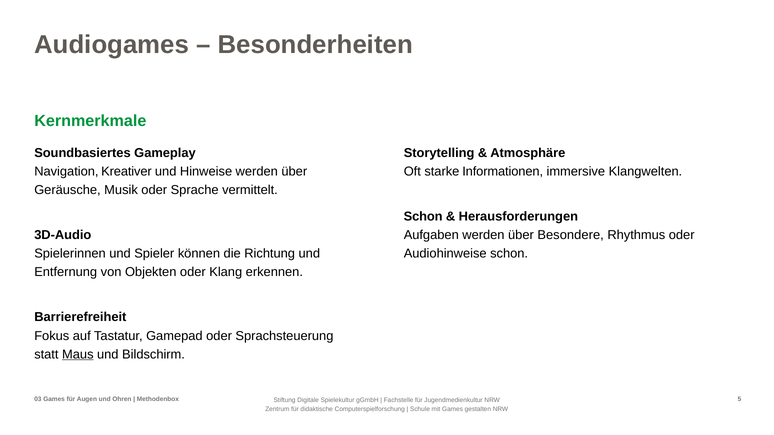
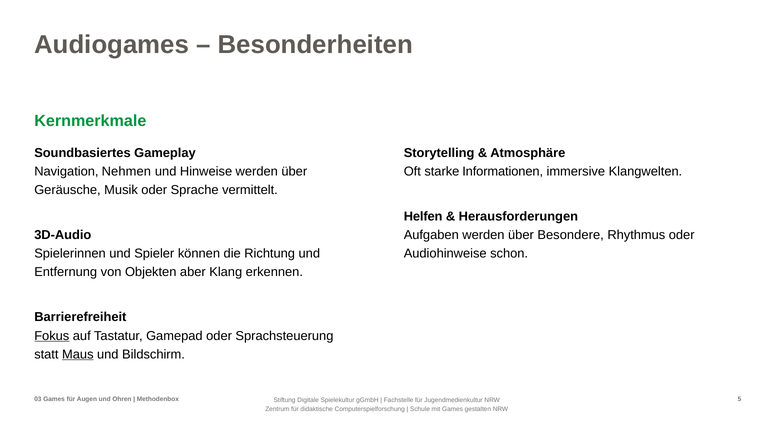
Kreativer: Kreativer -> Nehmen
Schon at (423, 217): Schon -> Helfen
Objekten oder: oder -> aber
Fokus underline: none -> present
